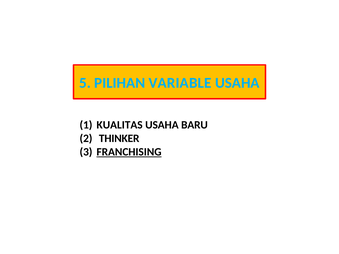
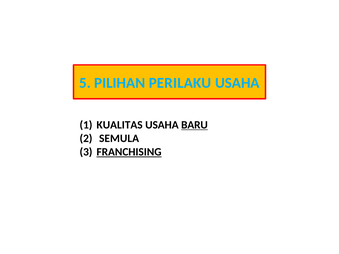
VARIABLE: VARIABLE -> PERILAKU
BARU underline: none -> present
THINKER: THINKER -> SEMULA
